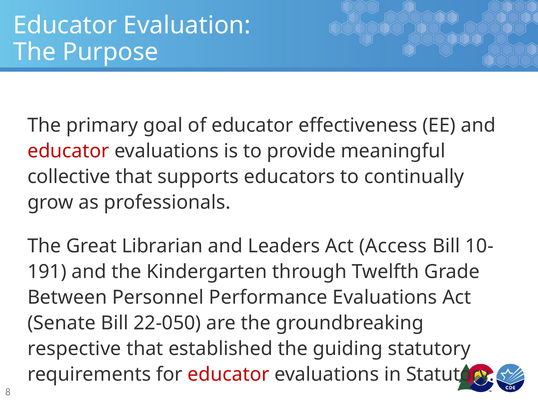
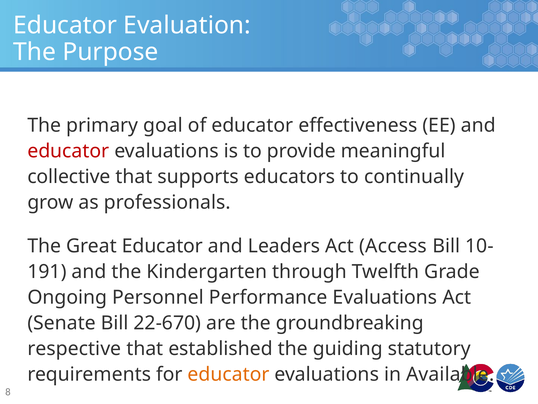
Great Librarian: Librarian -> Educator
Between: Between -> Ongoing
22-050: 22-050 -> 22-670
educator at (229, 374) colour: red -> orange
in Statutory: Statutory -> Available
